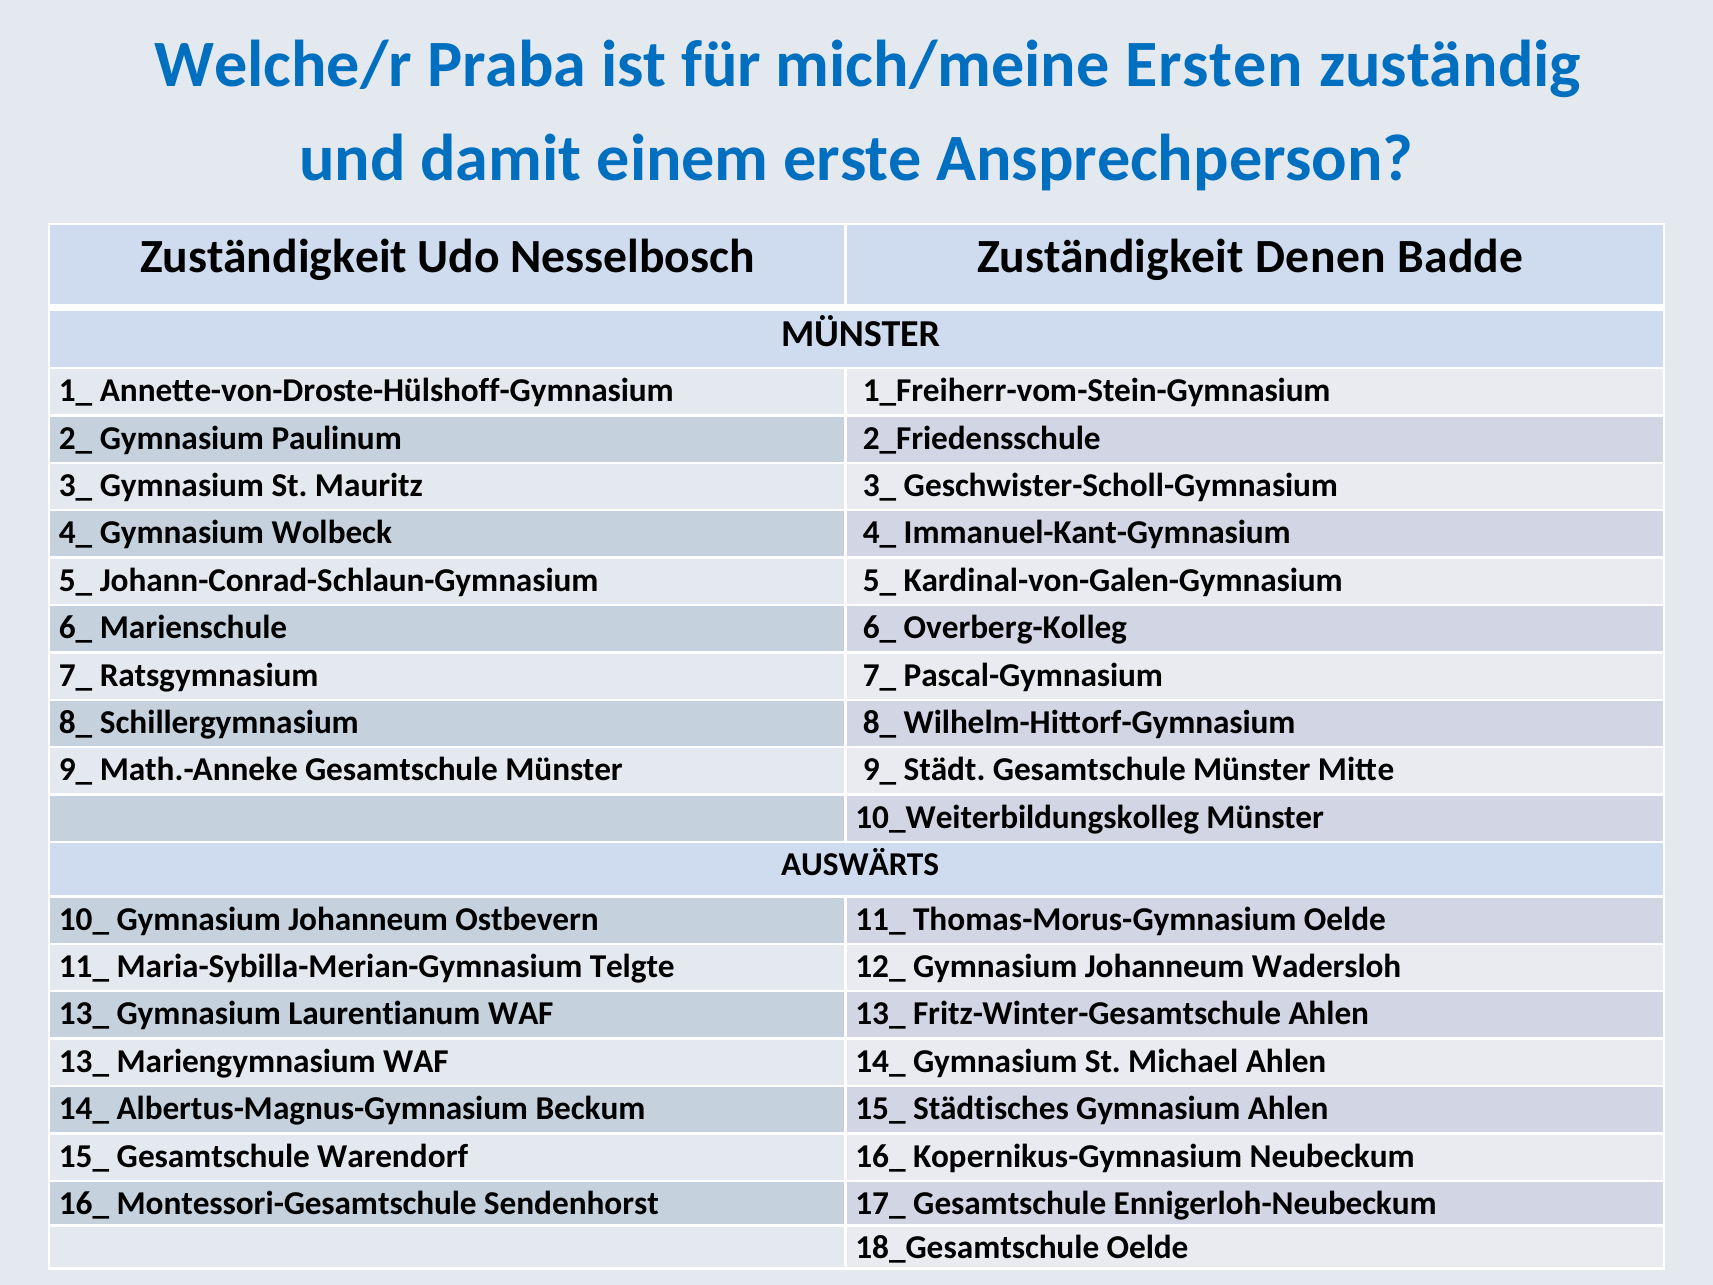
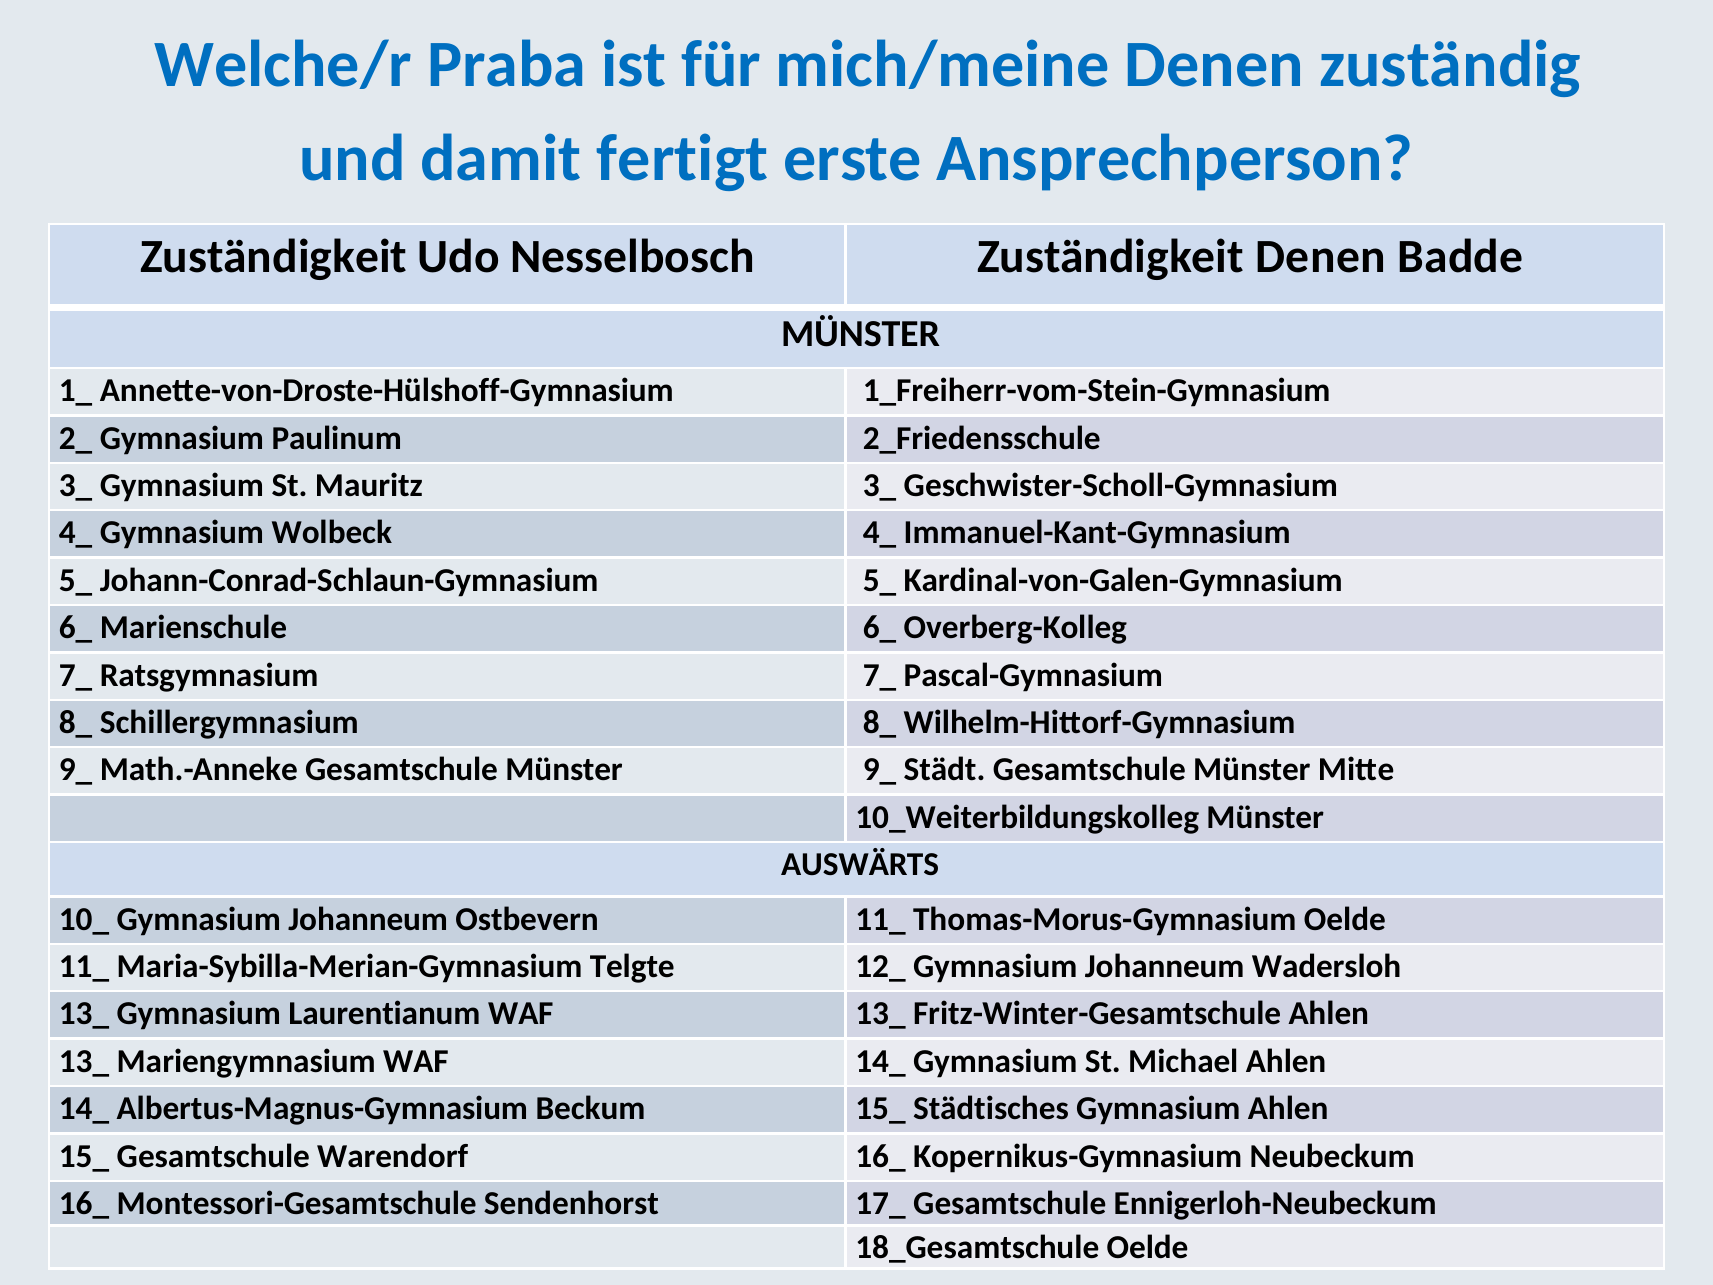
mich/meine Ersten: Ersten -> Denen
einem: einem -> fertigt
